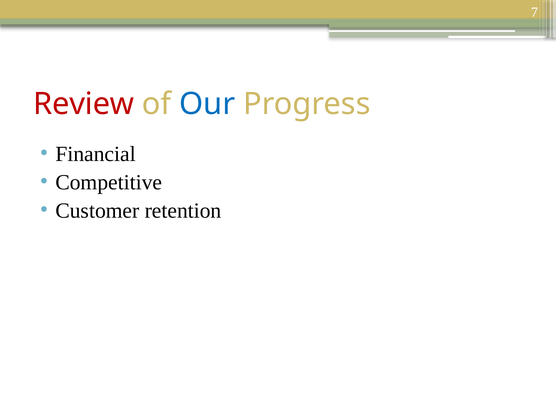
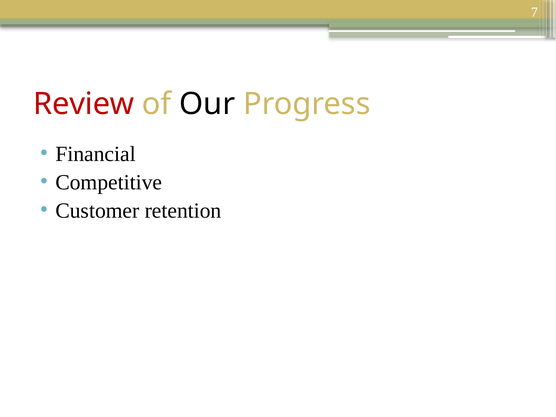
Our colour: blue -> black
